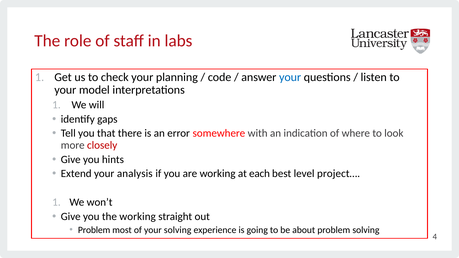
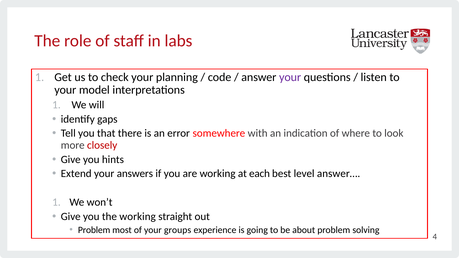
your at (290, 77) colour: blue -> purple
analysis: analysis -> answers
project…: project… -> answer…
your solving: solving -> groups
